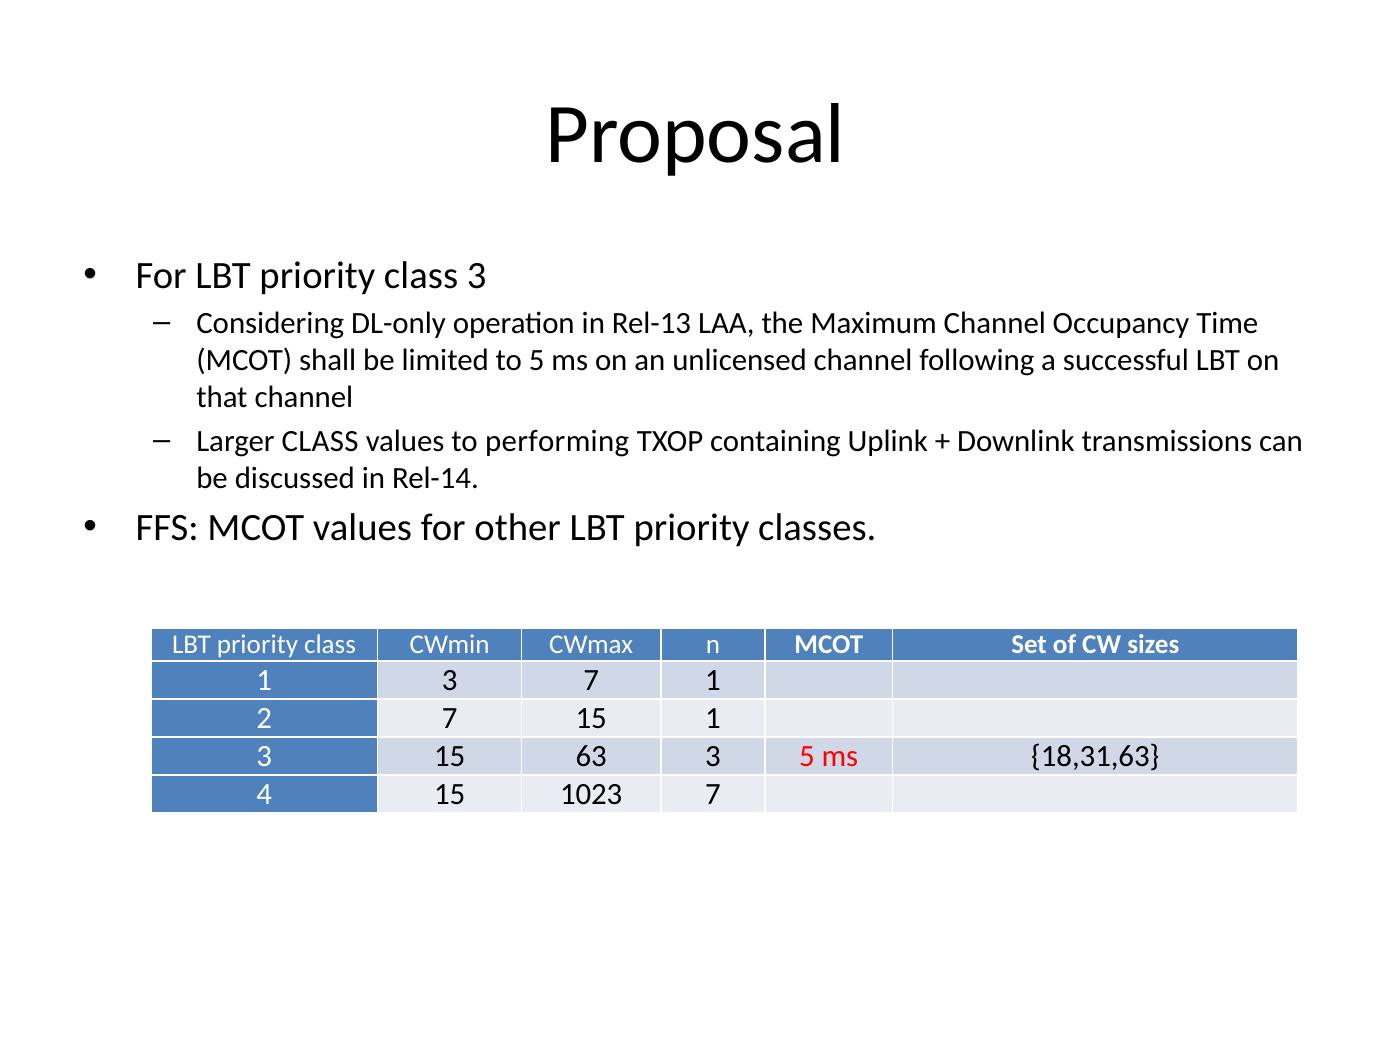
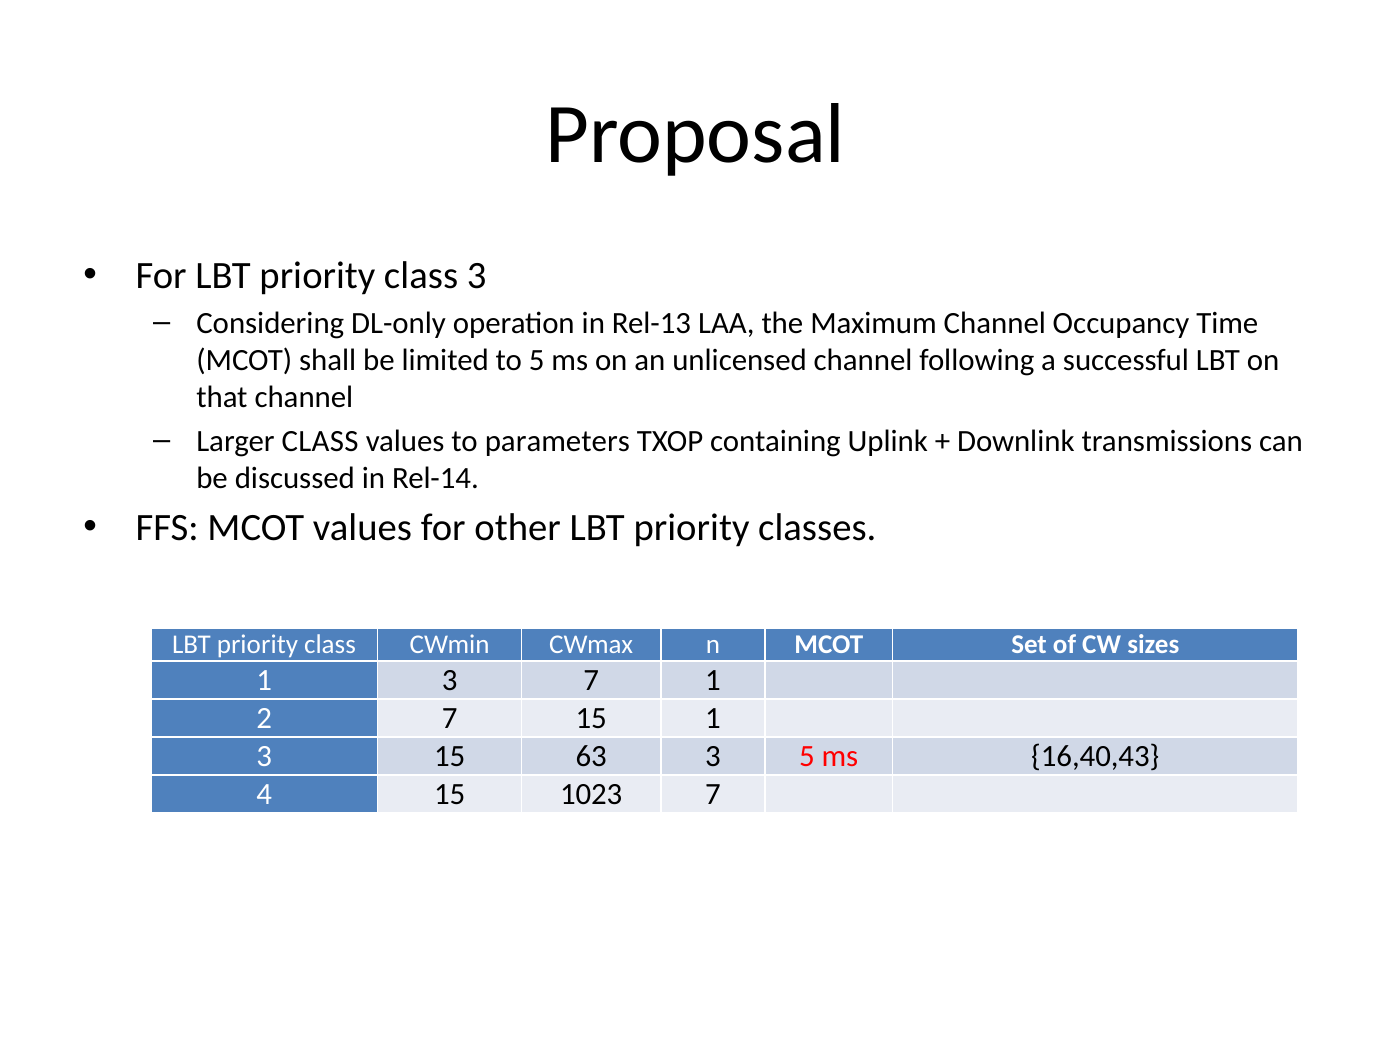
performing: performing -> parameters
18,31,63: 18,31,63 -> 16,40,43
